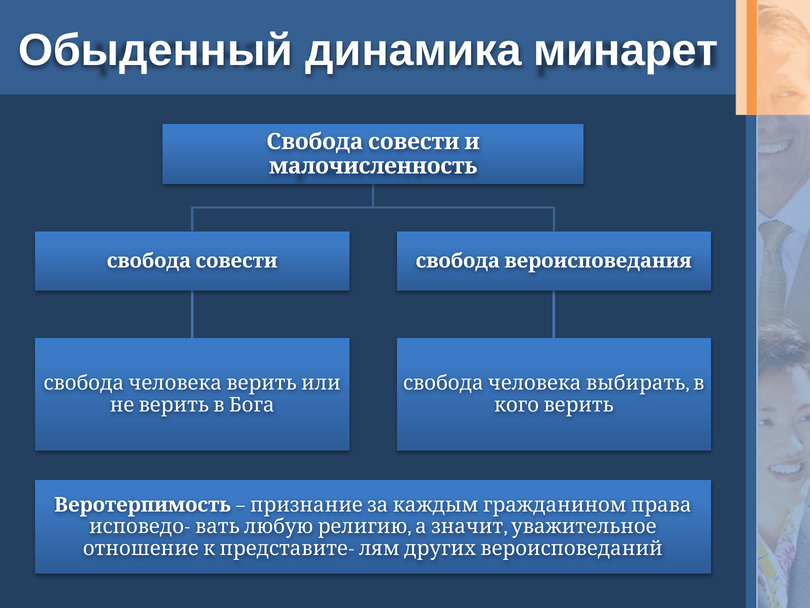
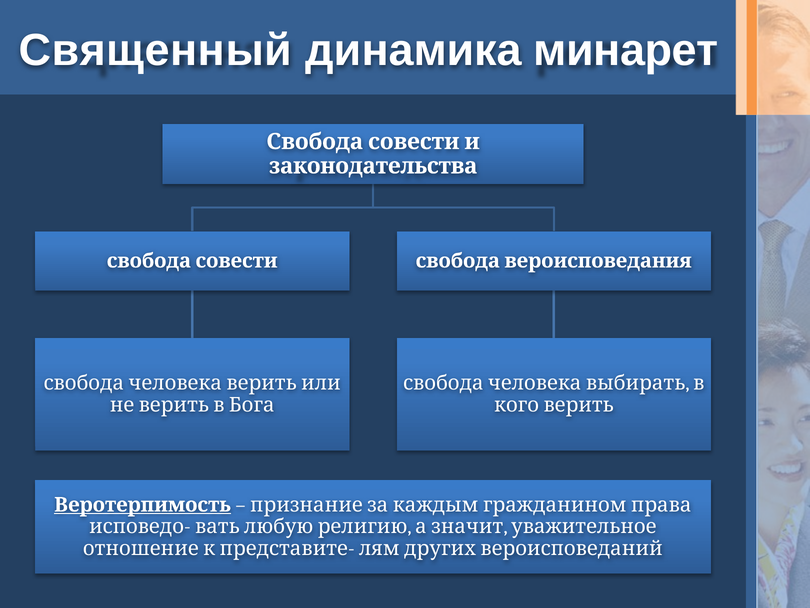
Обыденный: Обыденный -> Священный
малочисленность: малочисленность -> законодательства
Веротерпимость underline: none -> present
